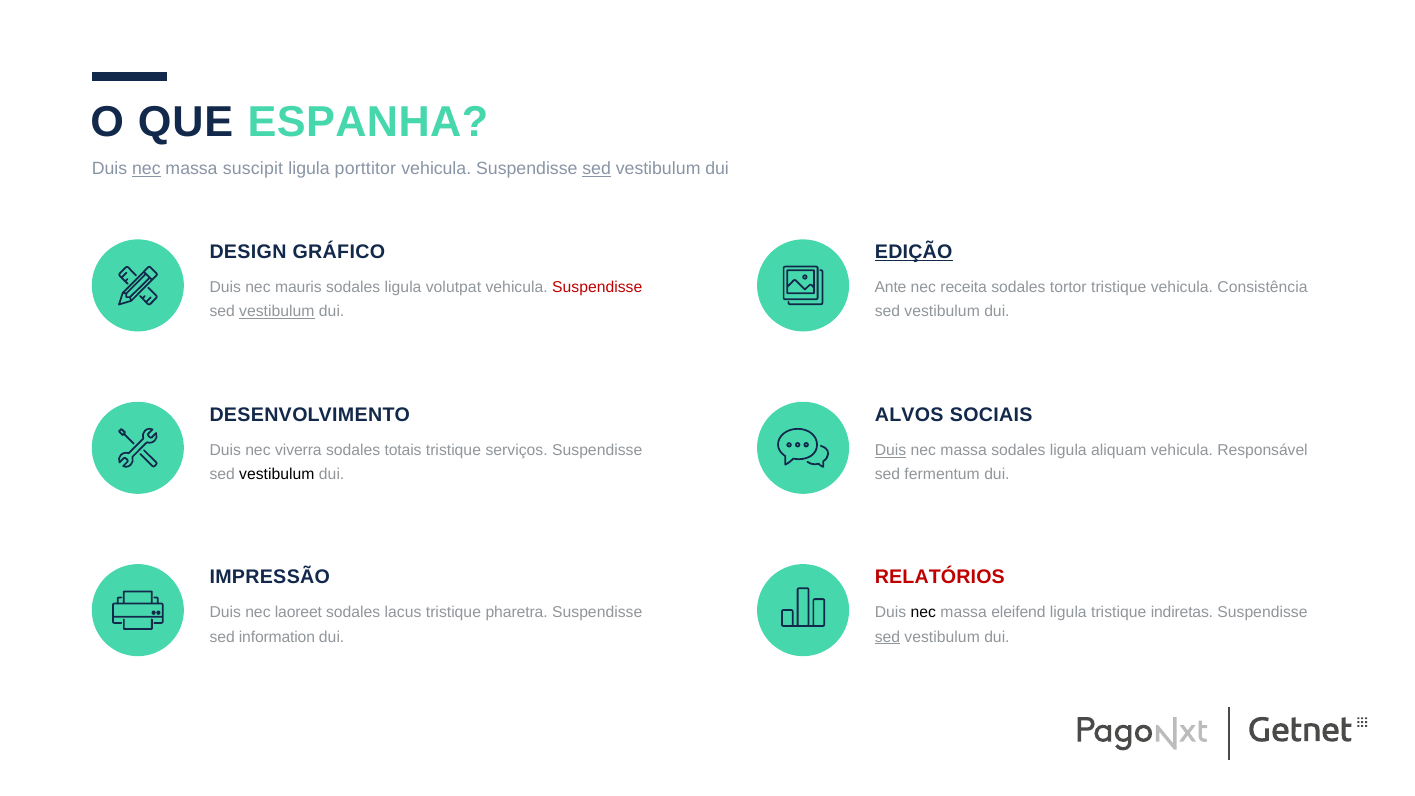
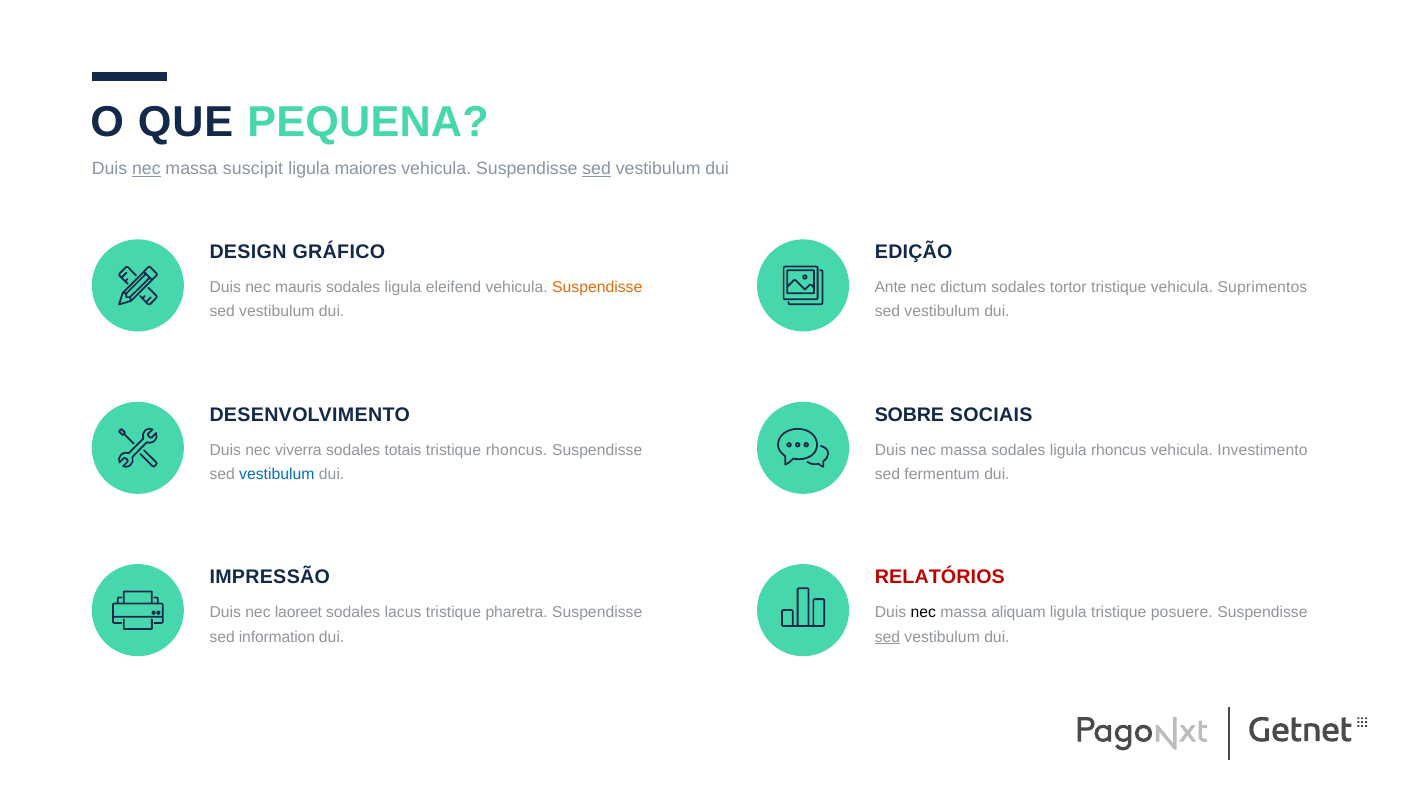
ESPANHA: ESPANHA -> PEQUENA
porttitor: porttitor -> maiores
EDIÇÃO underline: present -> none
volutpat: volutpat -> eleifend
Suspendisse at (597, 287) colour: red -> orange
receita: receita -> dictum
Consistência: Consistência -> Suprimentos
vestibulum at (277, 312) underline: present -> none
ALVOS: ALVOS -> SOBRE
tristique serviços: serviços -> rhoncus
Duis at (890, 450) underline: present -> none
ligula aliquam: aliquam -> rhoncus
Responsável: Responsável -> Investimento
vestibulum at (277, 475) colour: black -> blue
eleifend: eleifend -> aliquam
indiretas: indiretas -> posuere
